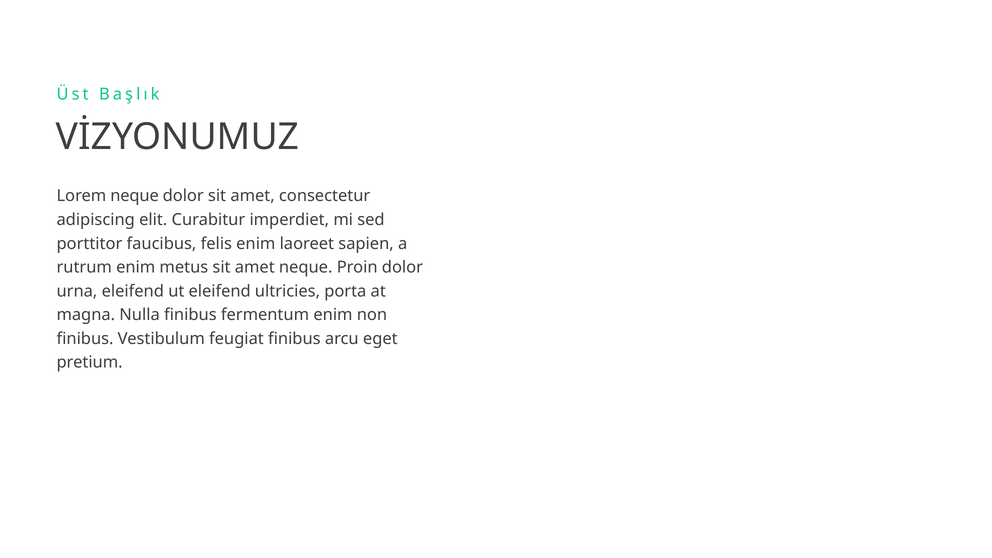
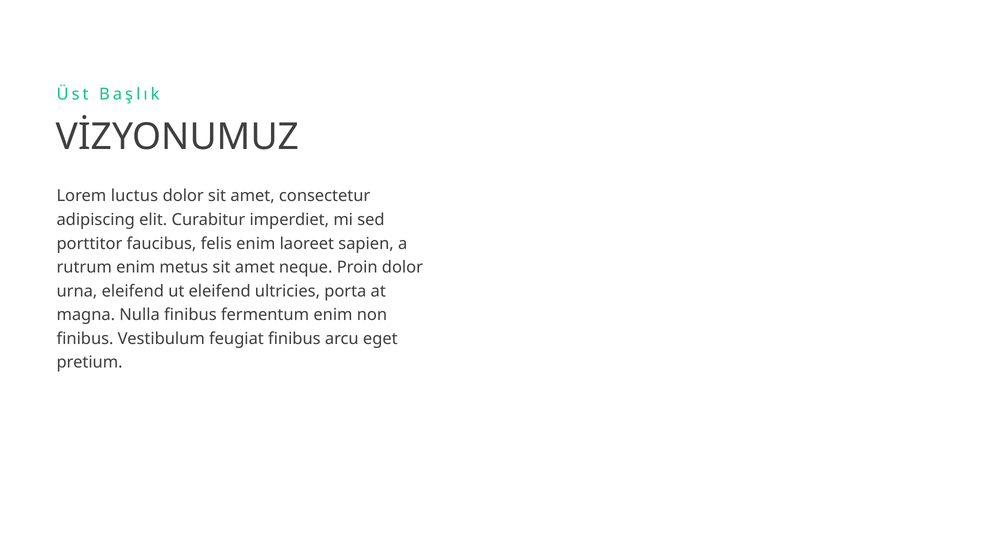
Lorem neque: neque -> luctus
